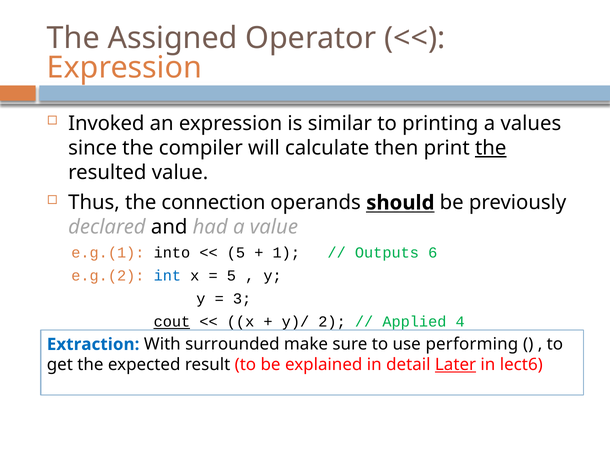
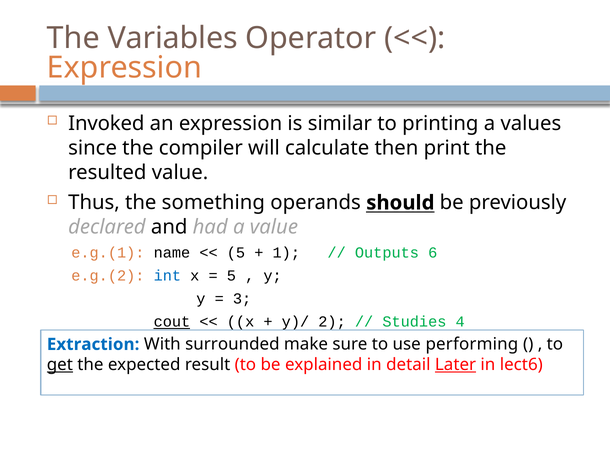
Assigned: Assigned -> Variables
the at (491, 148) underline: present -> none
connection: connection -> something
into: into -> name
Applied: Applied -> Studies
get underline: none -> present
